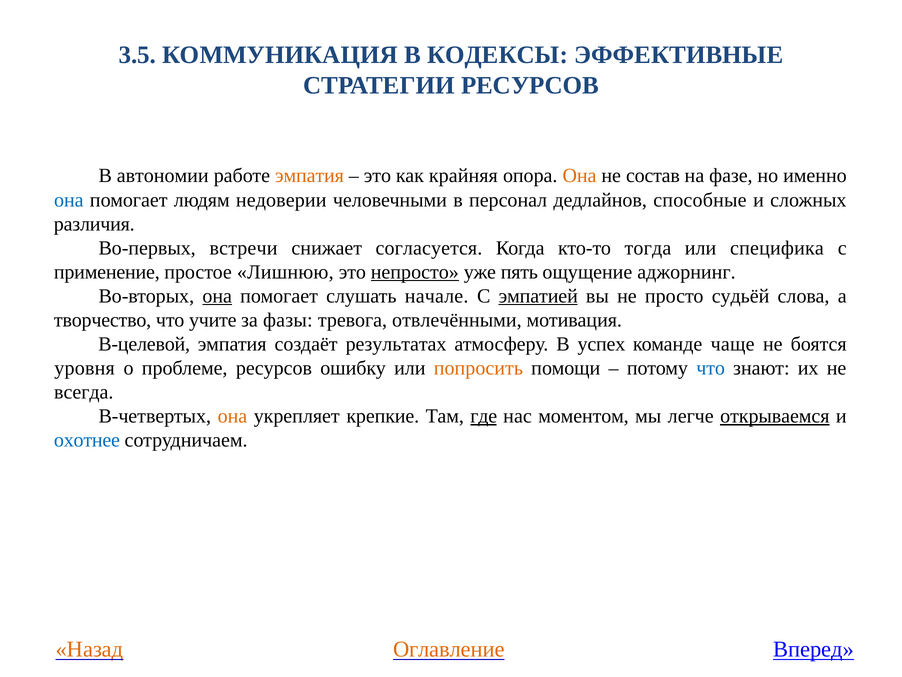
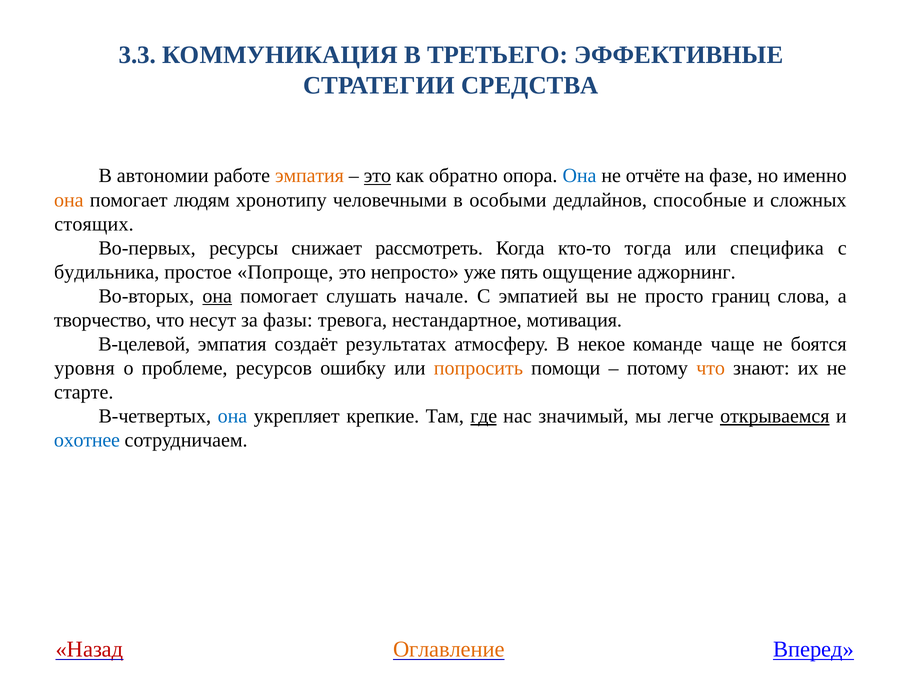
3.5: 3.5 -> 3.3
КОДЕКСЫ: КОДЕКСЫ -> ТРЕТЬЕГО
СТРАТЕГИИ РЕСУРСОВ: РЕСУРСОВ -> СРЕДСТВА
это at (377, 176) underline: none -> present
крайняя: крайняя -> обратно
Она at (579, 176) colour: orange -> blue
состав: состав -> отчёте
она at (69, 200) colour: blue -> orange
недоверии: недоверии -> хронотипу
персонал: персонал -> особыми
различия: различия -> стоящих
встречи: встречи -> ресурсы
согласуется: согласуется -> рассмотреть
применение: применение -> будильника
Лишнюю: Лишнюю -> Попроще
непросто underline: present -> none
эмпатией underline: present -> none
судьёй: судьёй -> границ
учите: учите -> несут
отвлечёнными: отвлечёнными -> нестандартное
успех: успех -> некое
что at (711, 368) colour: blue -> orange
всегда: всегда -> старте
она at (232, 416) colour: orange -> blue
моментом: моментом -> значимый
Назад colour: orange -> red
